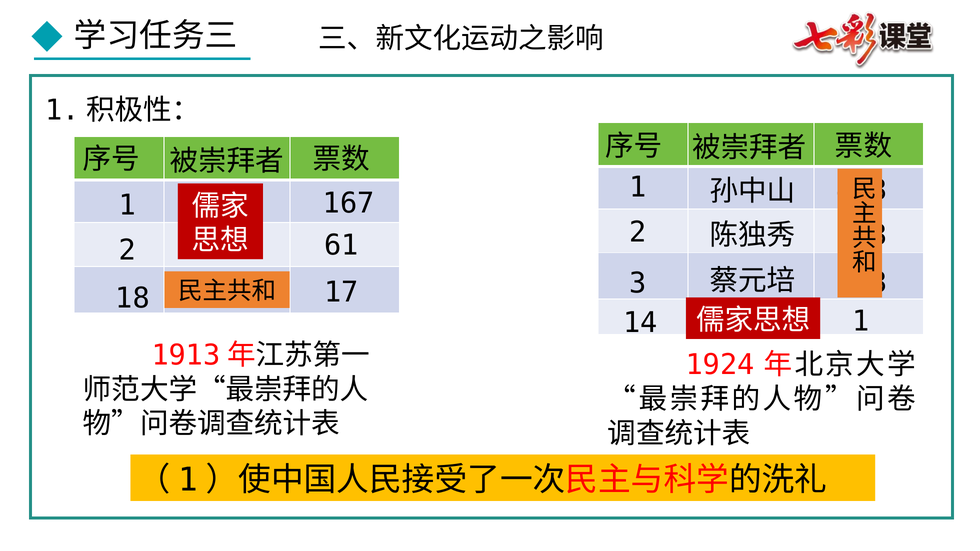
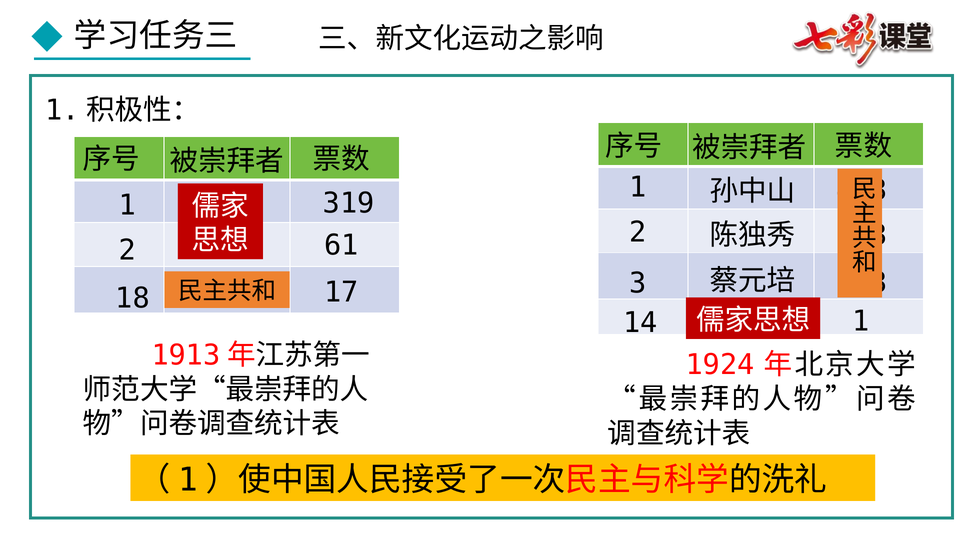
167: 167 -> 319
